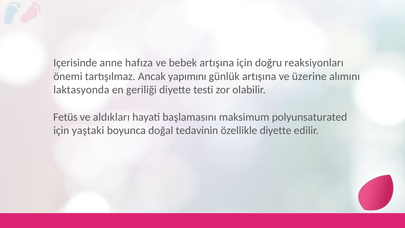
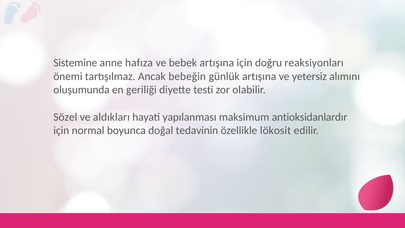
Içerisinde: Içerisinde -> Sistemine
yapımını: yapımını -> bebeğin
üzerine: üzerine -> yetersiz
laktasyonda: laktasyonda -> oluşumunda
Fetüs: Fetüs -> Sözel
başlamasını: başlamasını -> yapılanması
polyunsaturated: polyunsaturated -> antioksidanlardır
yaştaki: yaştaki -> normal
özellikle diyette: diyette -> lökosit
